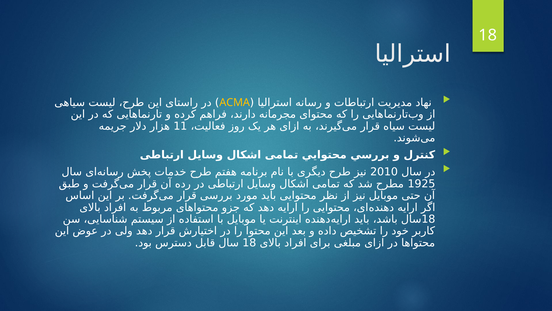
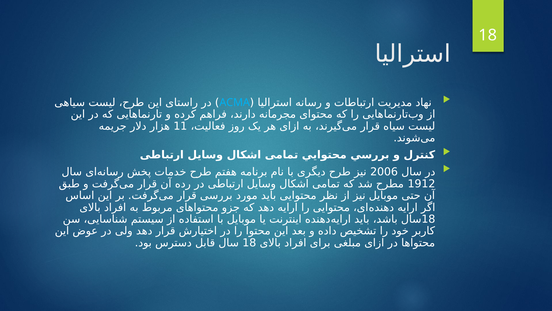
ACMA colour: yellow -> light blue
2010: 2010 -> 2006
1925: 1925 -> 1912
